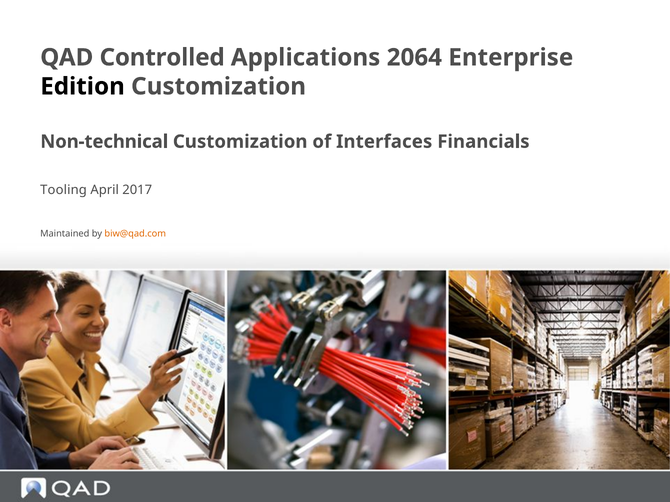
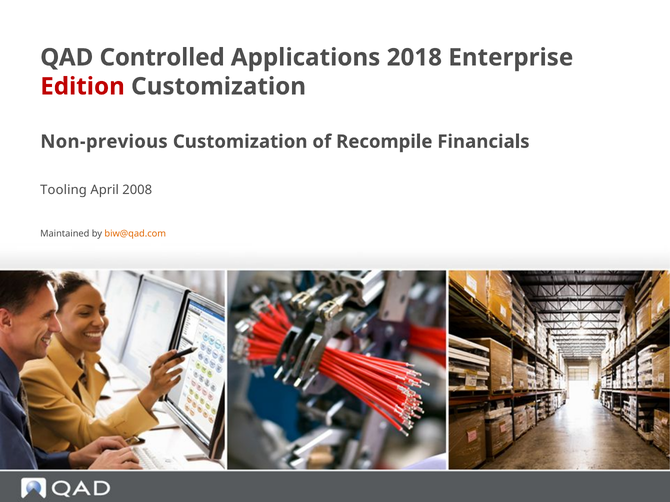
2064: 2064 -> 2018
Edition colour: black -> red
Non-technical: Non-technical -> Non-previous
Interfaces: Interfaces -> Recompile
2017: 2017 -> 2008
